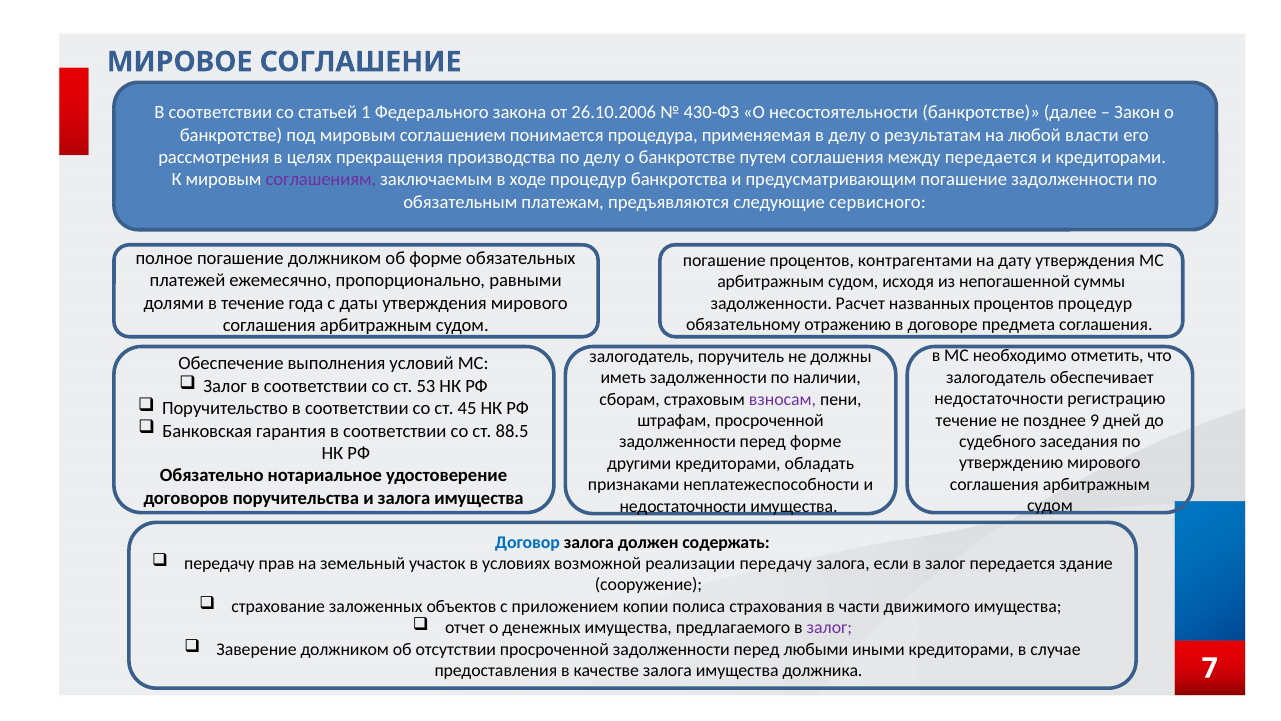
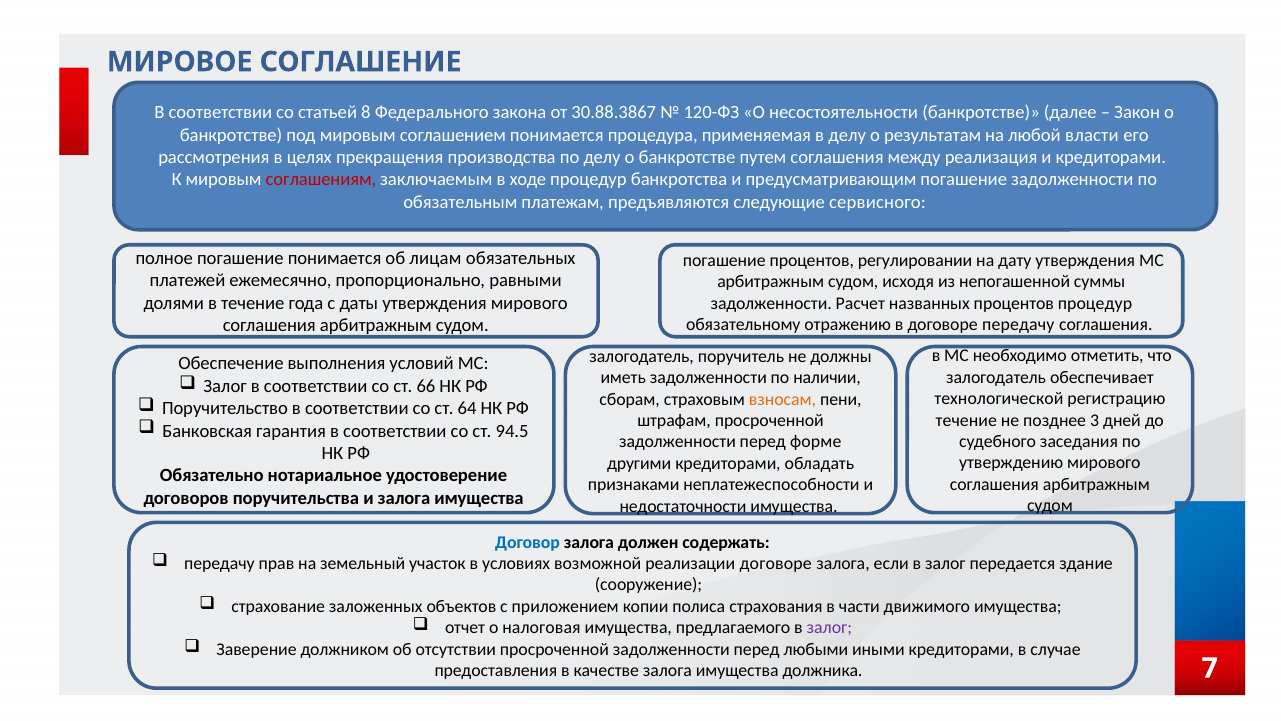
1: 1 -> 8
26.10.2006: 26.10.2006 -> 30.88.3867
430-ФЗ: 430-ФЗ -> 120-ФЗ
между передается: передается -> реализация
соглашениям colour: purple -> red
погашение должником: должником -> понимается
об форме: форме -> лицам
контрагентами: контрагентами -> регулировании
договоре предмета: предмета -> передачу
53: 53 -> 66
недостаточности at (999, 398): недостаточности -> технологической
взносам colour: purple -> orange
45: 45 -> 64
9: 9 -> 3
88.5: 88.5 -> 94.5
реализации передачу: передачу -> договоре
денежных: денежных -> налоговая
